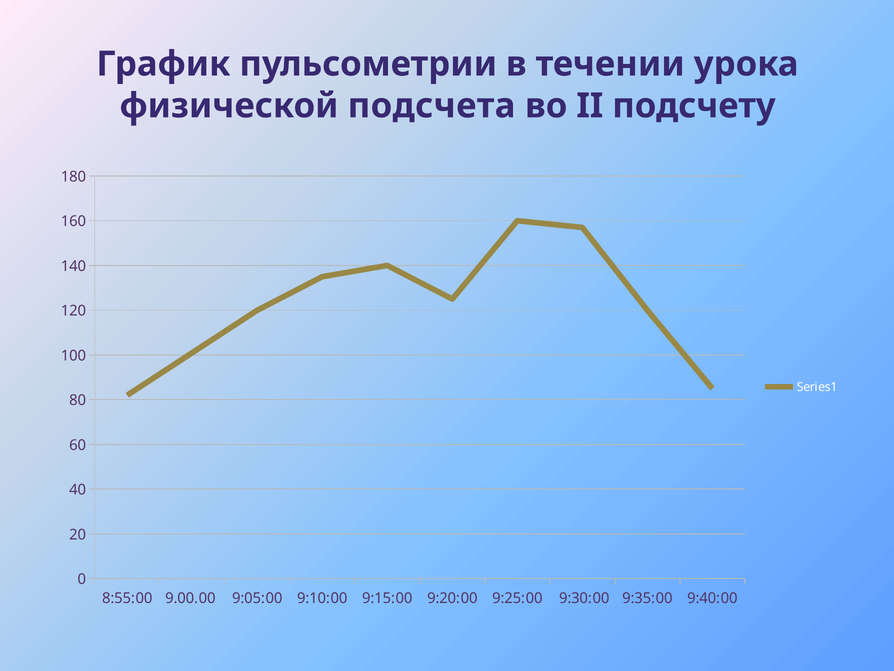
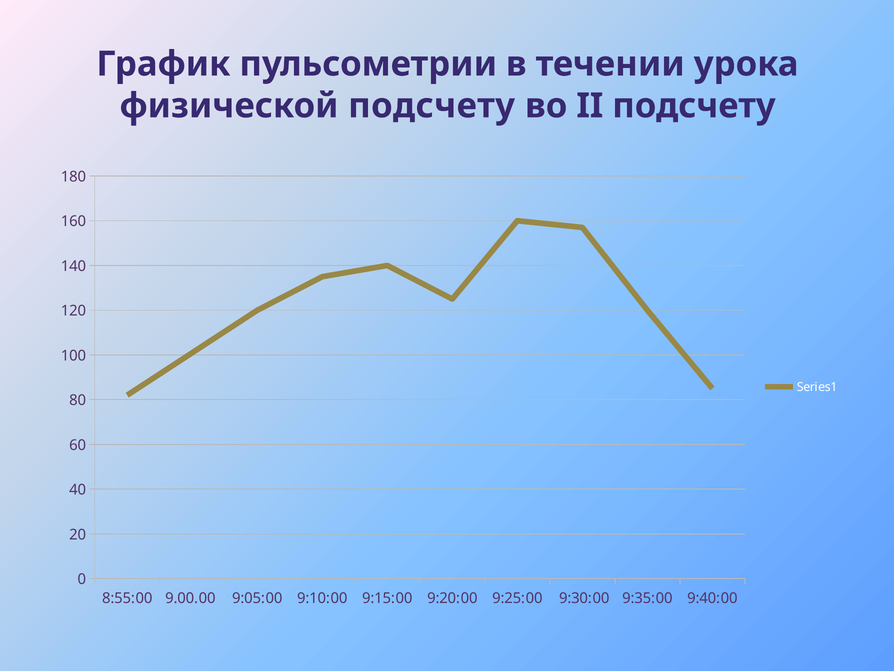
физической подсчета: подсчета -> подсчету
